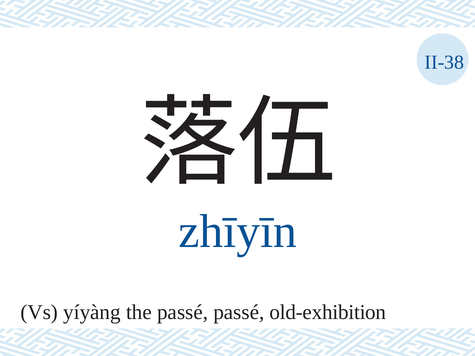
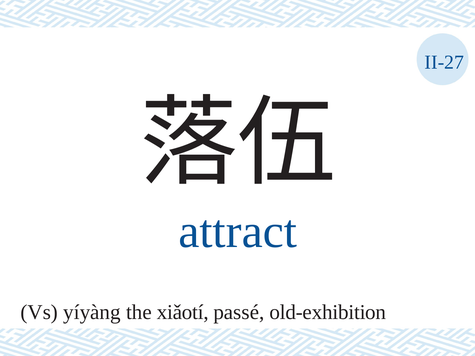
II-38: II-38 -> II-27
zhīyīn: zhīyīn -> attract
the passé: passé -> xiǎotí
